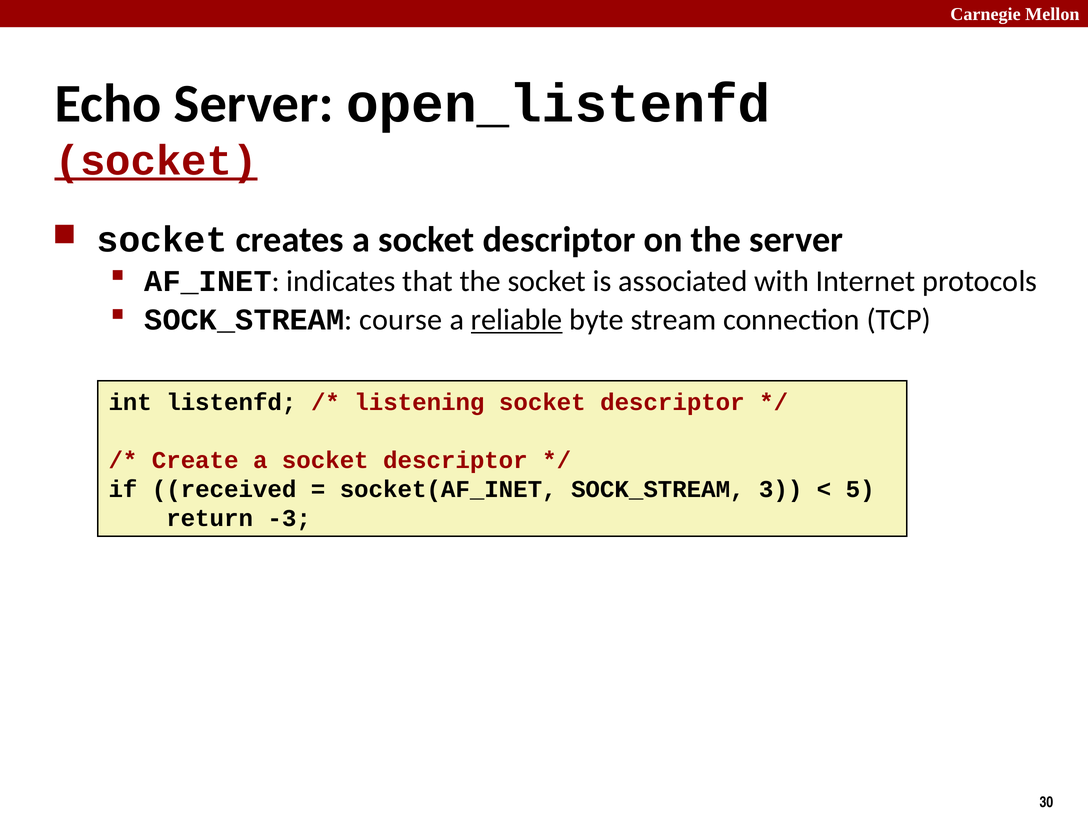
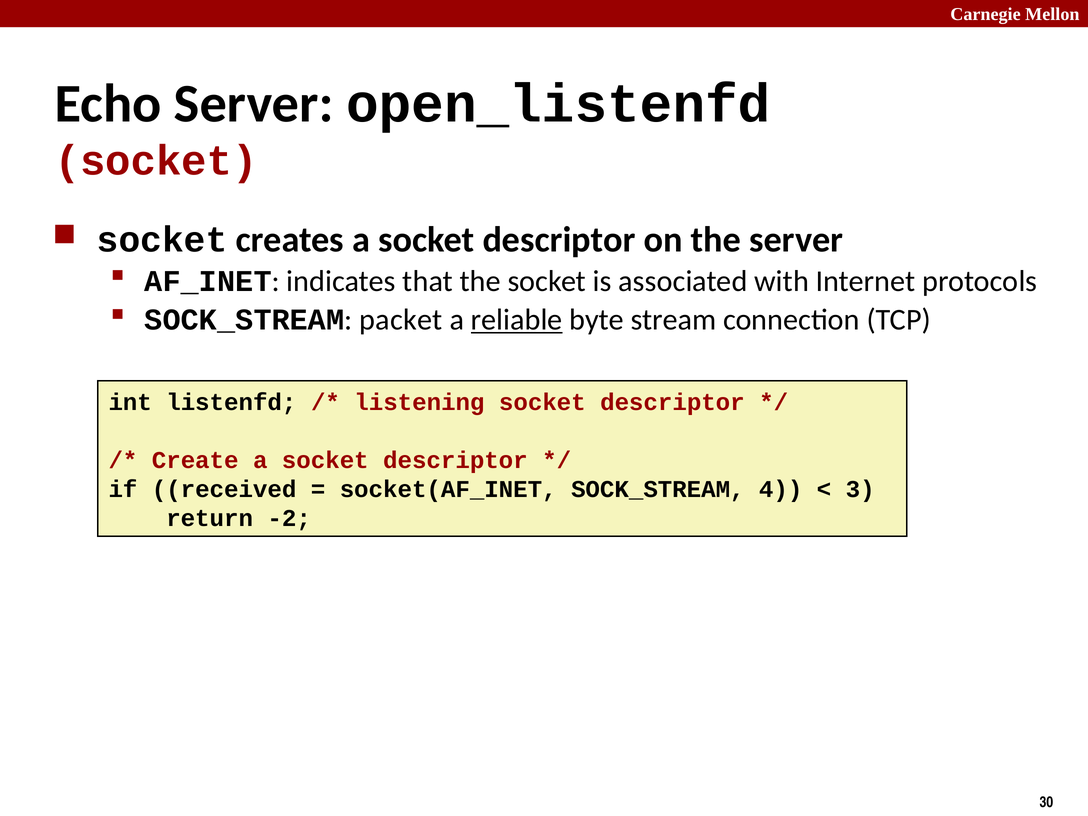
socket at (156, 161) underline: present -> none
course: course -> packet
3: 3 -> 4
5: 5 -> 3
-3: -3 -> -2
